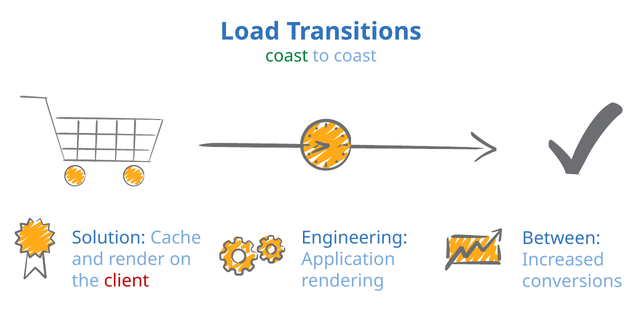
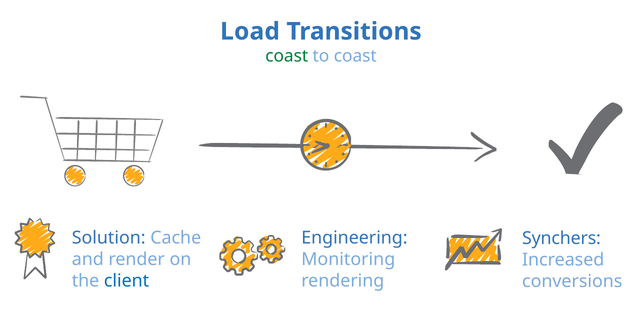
Between: Between -> Synchers
Application: Application -> Monitoring
client colour: red -> blue
